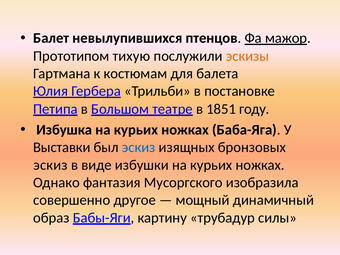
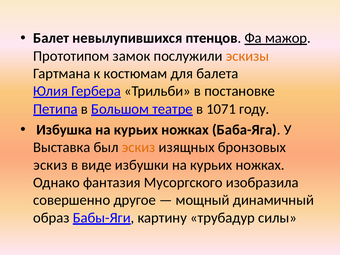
тихую: тихую -> замок
1851: 1851 -> 1071
Выставки: Выставки -> Выставка
эскиз at (139, 147) colour: blue -> orange
